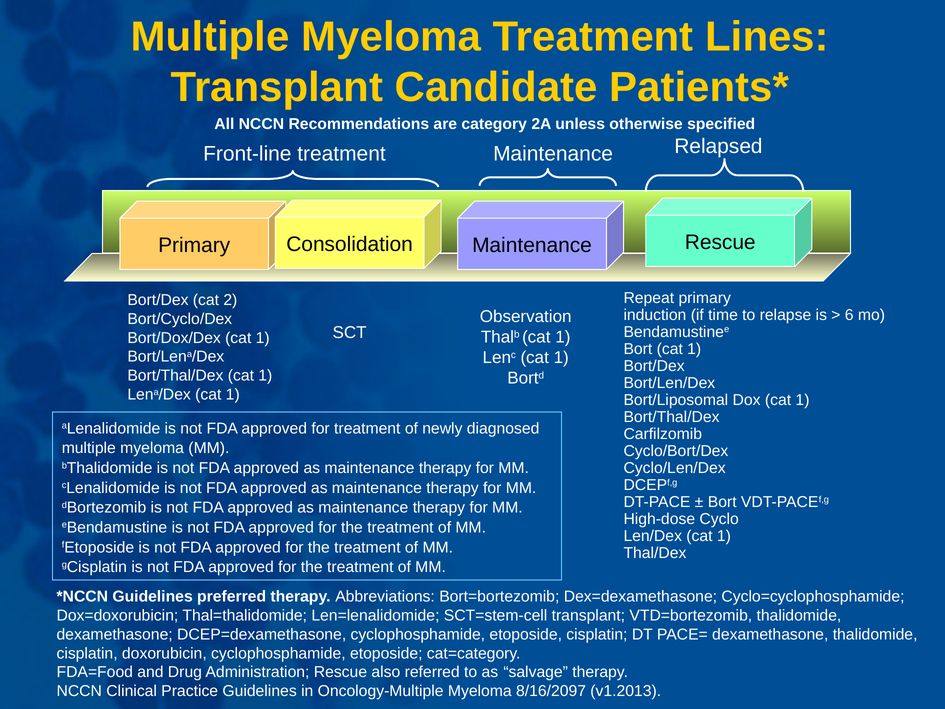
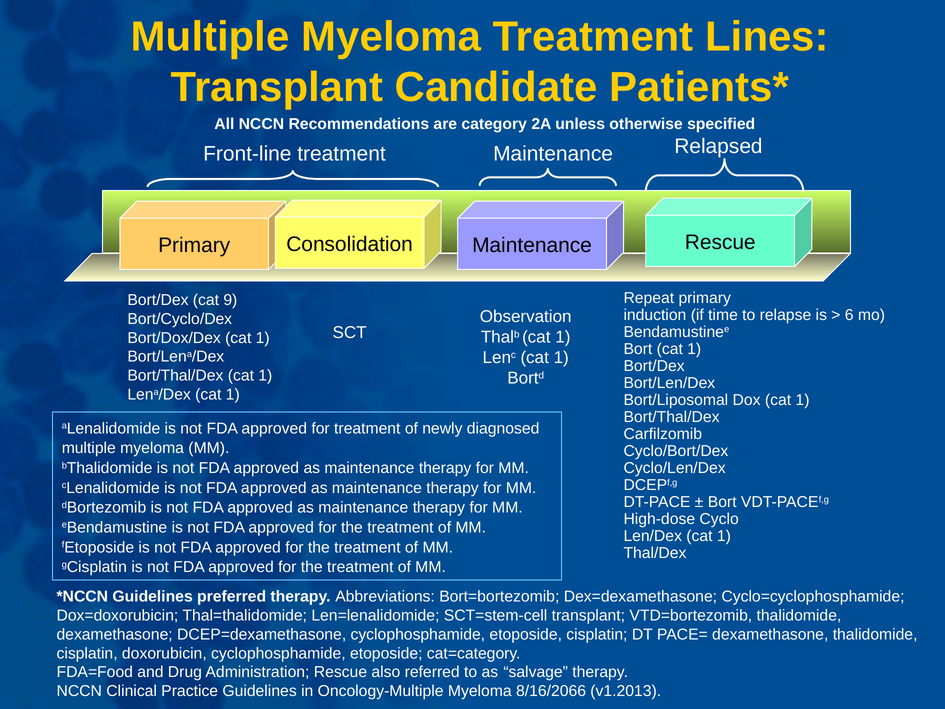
2: 2 -> 9
8/16/2097: 8/16/2097 -> 8/16/2066
